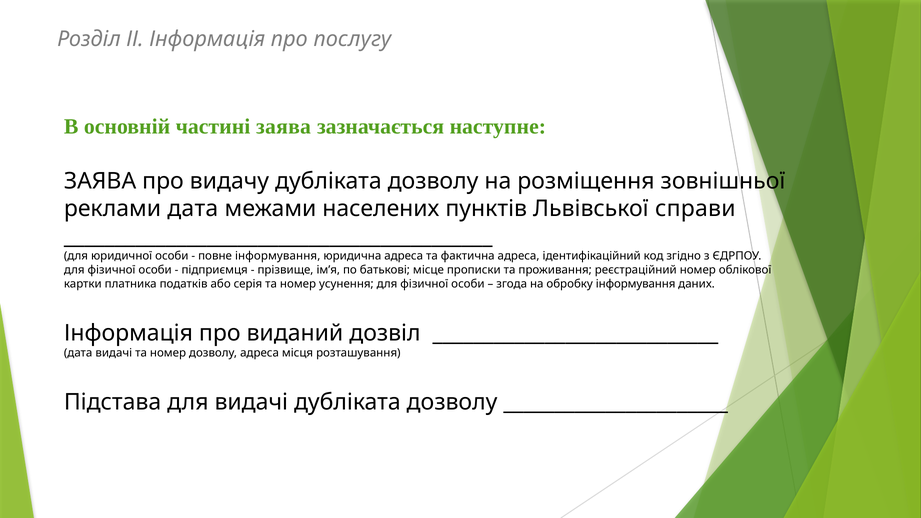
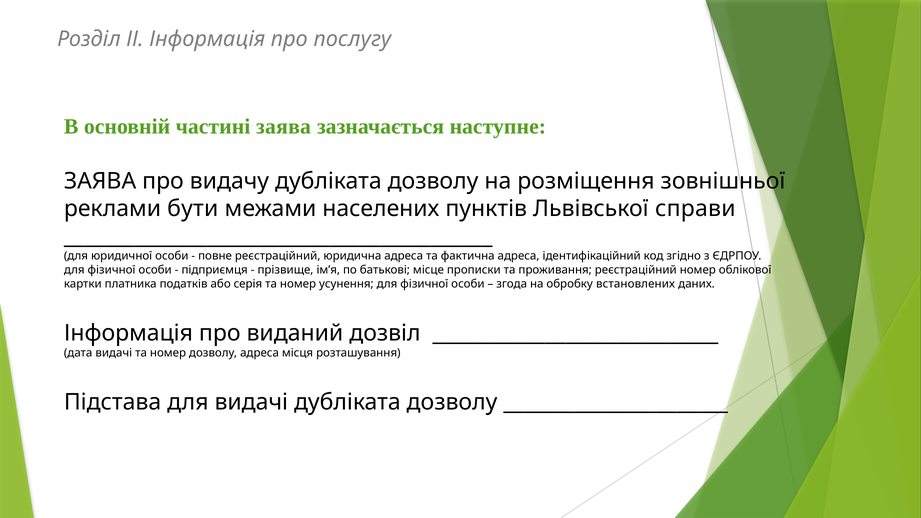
реклами дата: дата -> бути
повне інформування: інформування -> реєстраційний
обробку інформування: інформування -> встановлених
